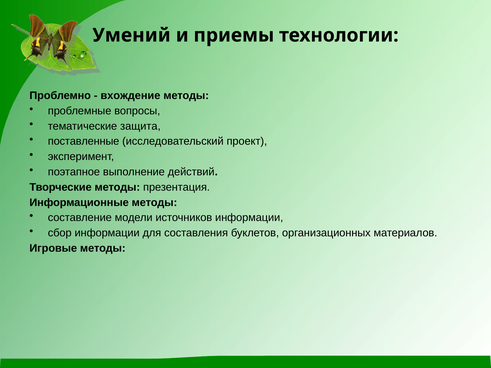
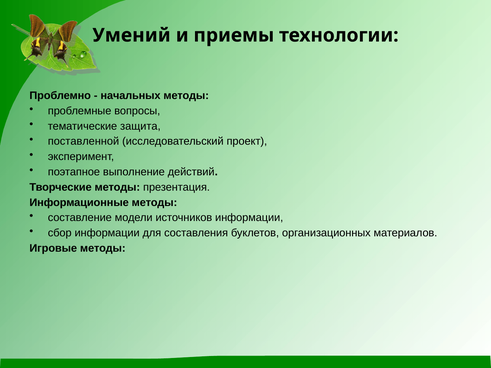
вхождение: вхождение -> начальных
поставленные: поставленные -> поставленной
